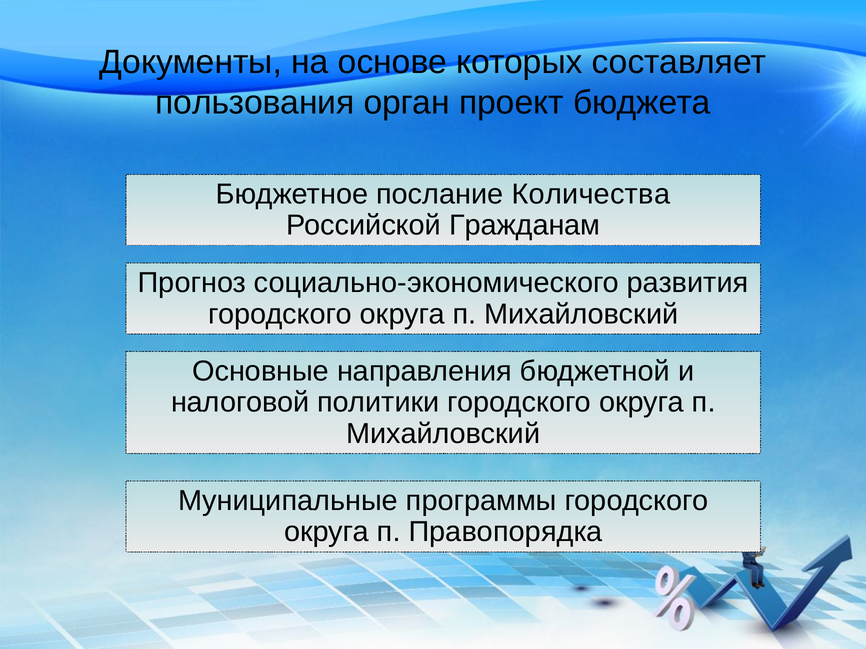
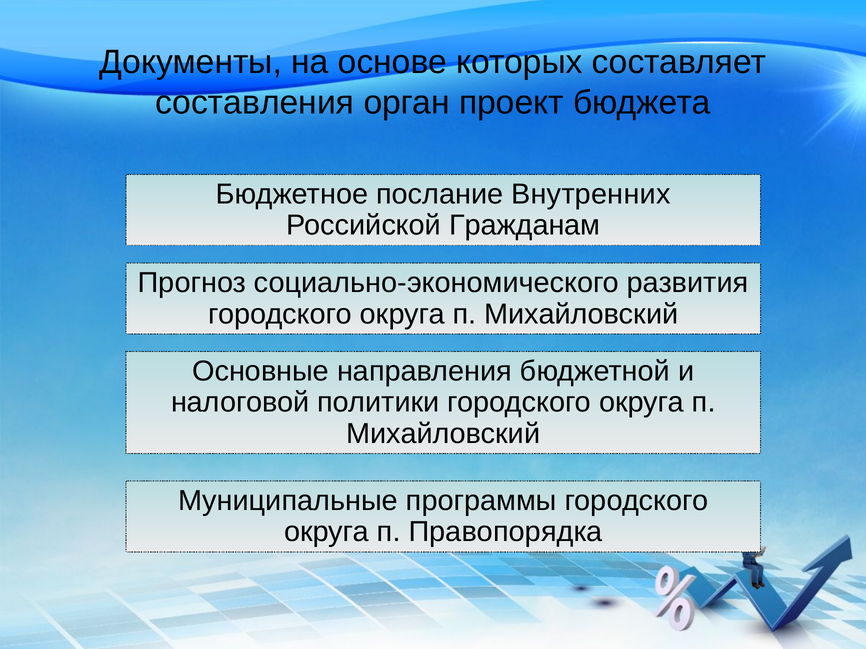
пользования: пользования -> составления
Количества: Количества -> Внутренних
